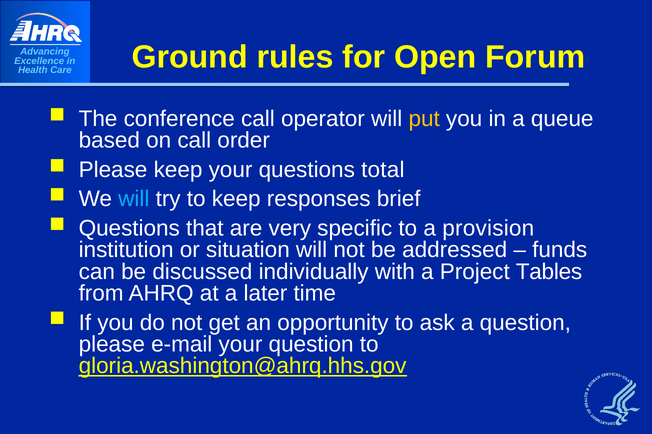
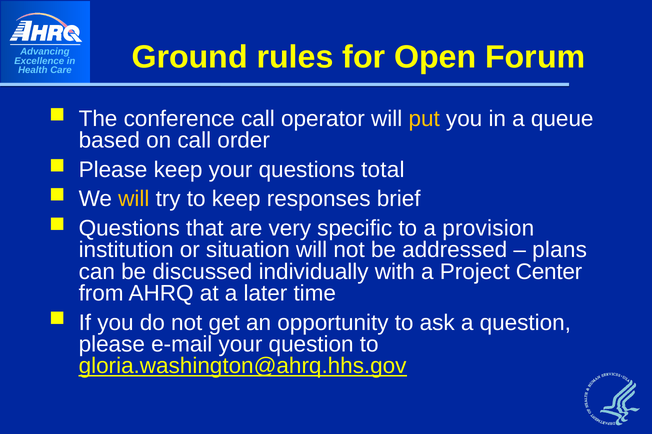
will at (134, 199) colour: light blue -> yellow
funds: funds -> plans
Tables: Tables -> Center
